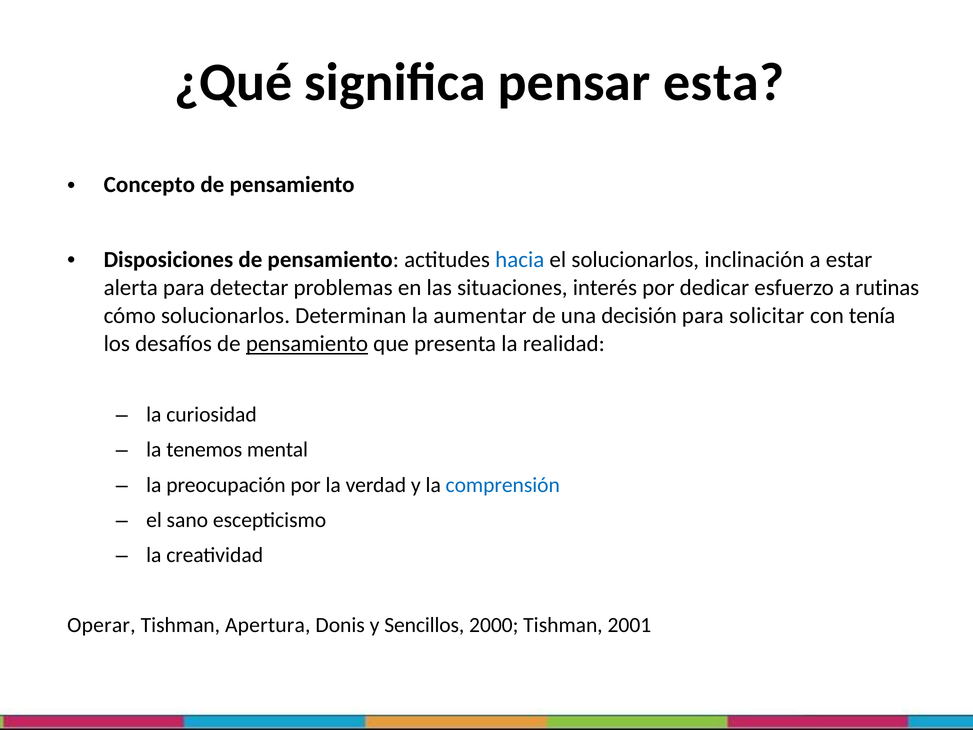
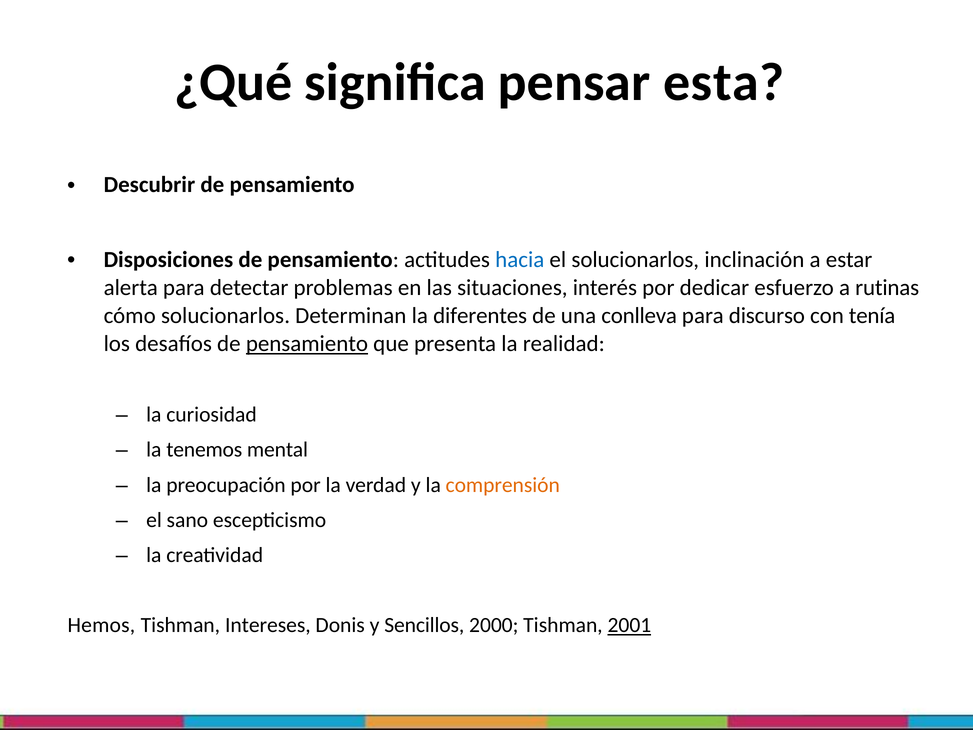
Concepto: Concepto -> Descubrir
aumentar: aumentar -> diferentes
decisión: decisión -> conlleva
solicitar: solicitar -> discurso
comprensión colour: blue -> orange
Operar: Operar -> Hemos
Apertura: Apertura -> Intereses
2001 underline: none -> present
